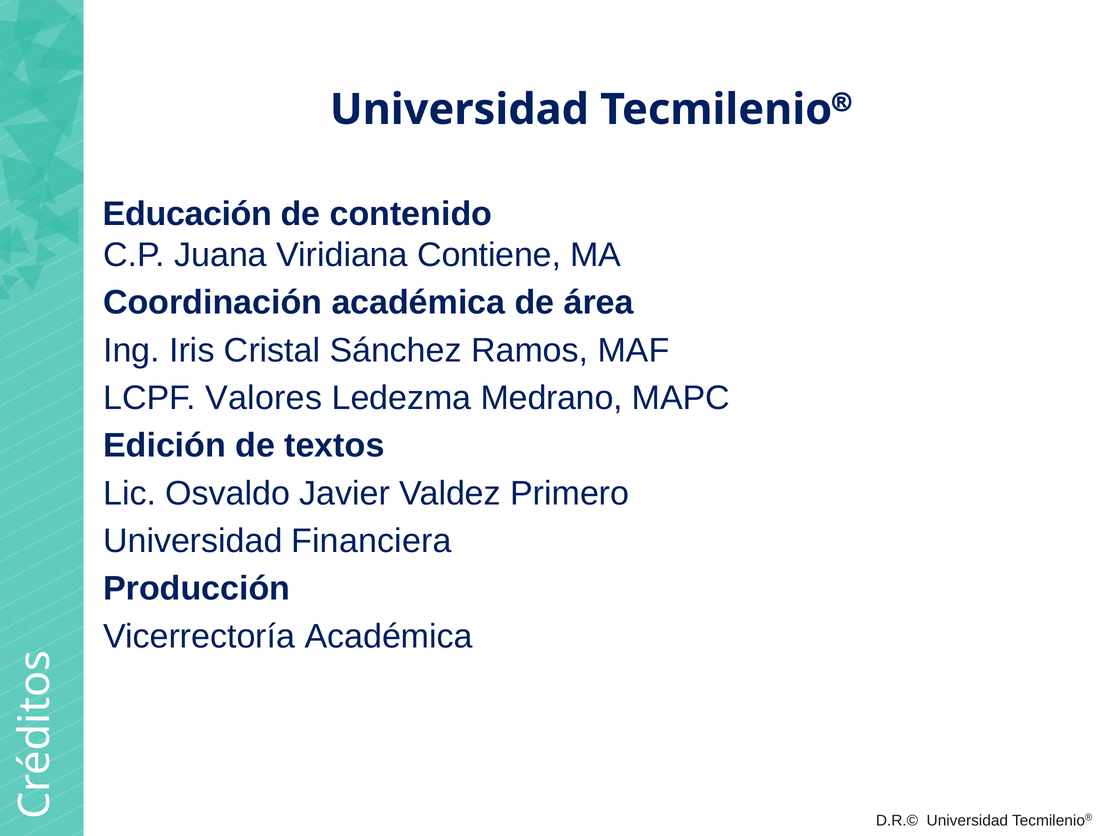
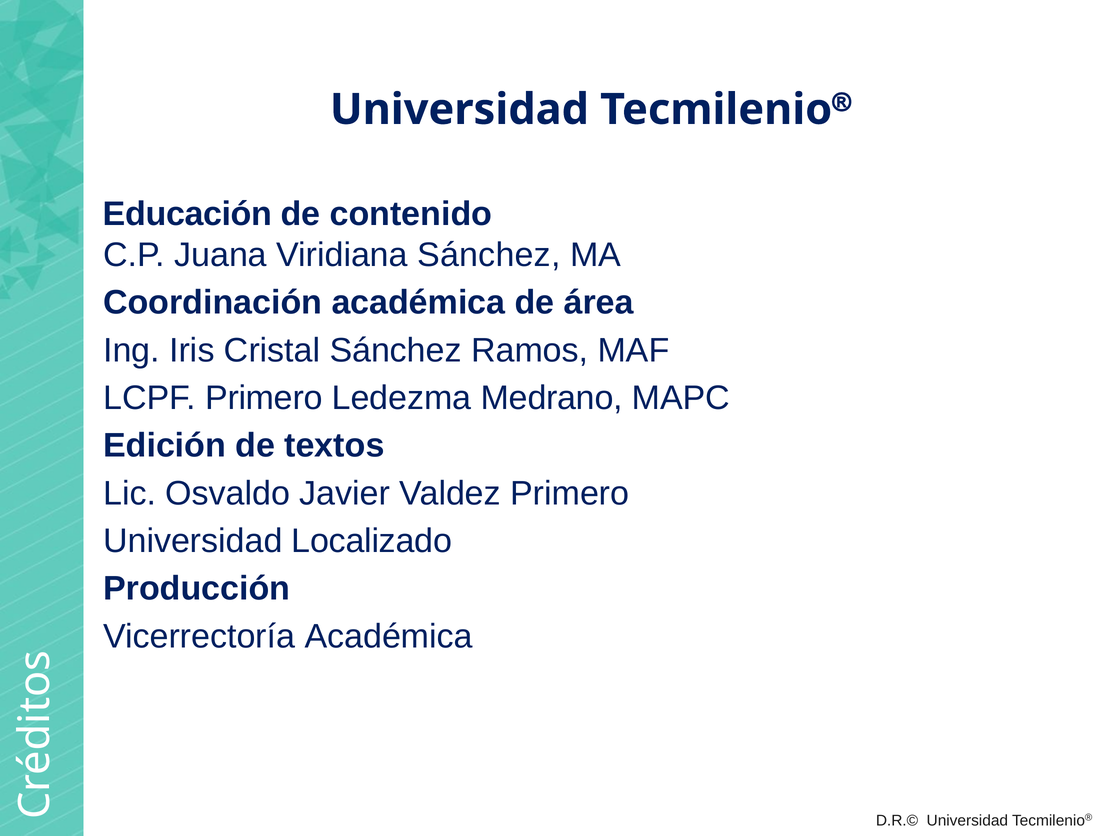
Viridiana Contiene: Contiene -> Sánchez
LCPF Valores: Valores -> Primero
Financiera: Financiera -> Localizado
